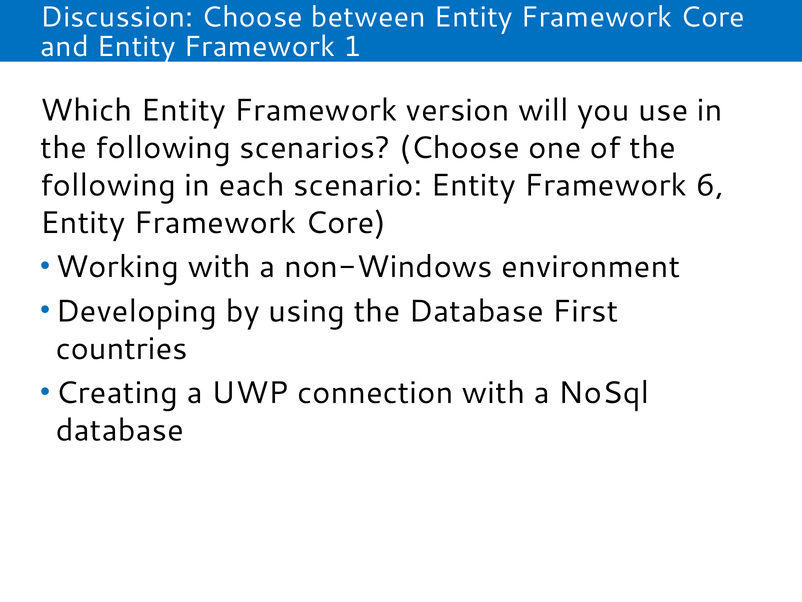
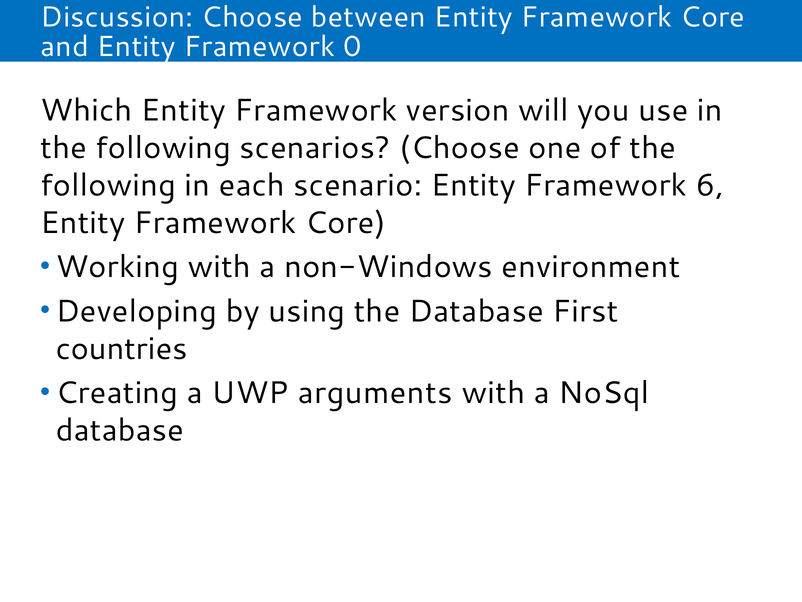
1: 1 -> 0
connection: connection -> arguments
